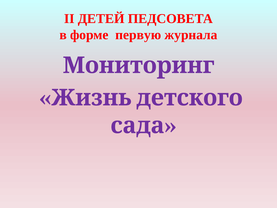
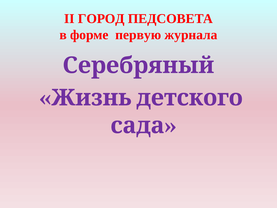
ДЕТЕЙ: ДЕТЕЙ -> ГОРОД
Мониторинг: Мониторинг -> Серебряный
